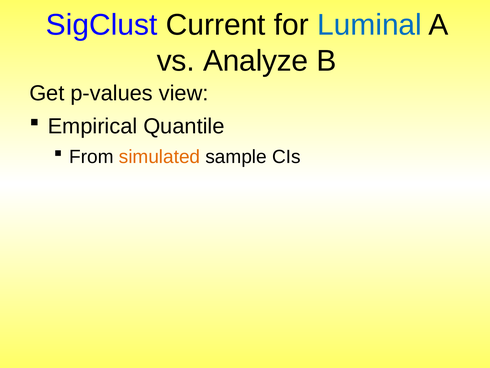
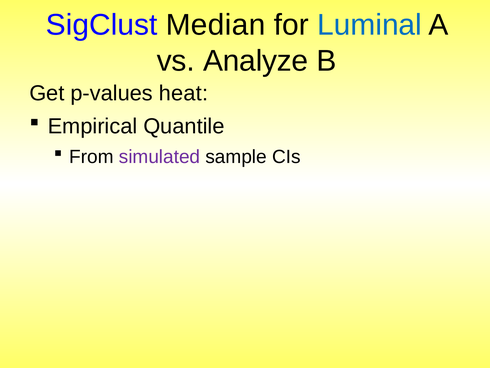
Current: Current -> Median
view: view -> heat
simulated colour: orange -> purple
